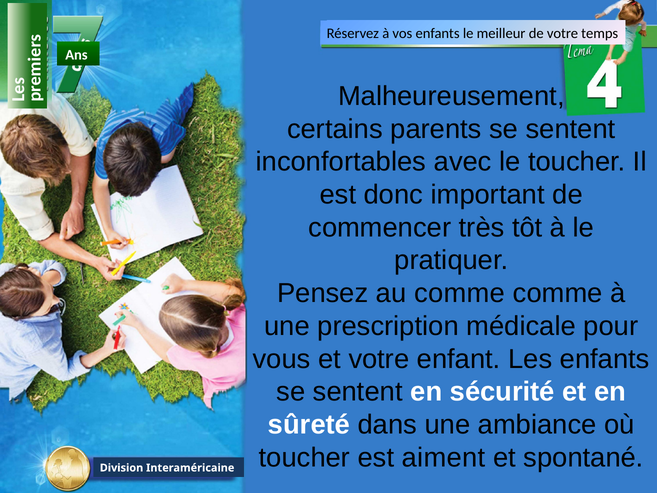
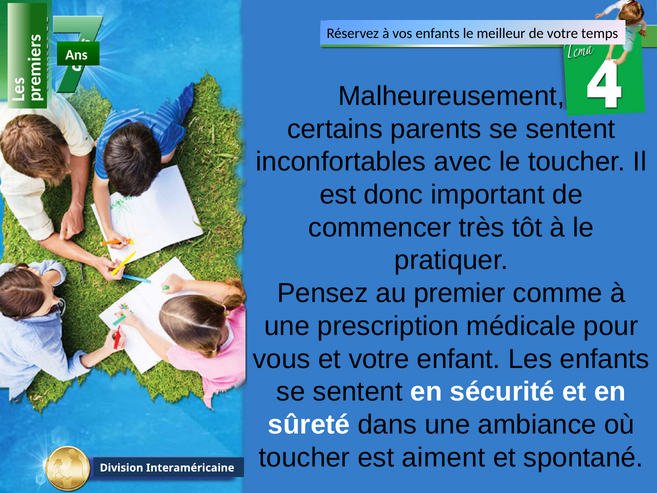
au comme: comme -> premier
